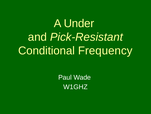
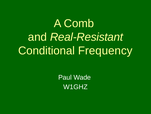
Under: Under -> Comb
Pick-Resistant: Pick-Resistant -> Real-Resistant
